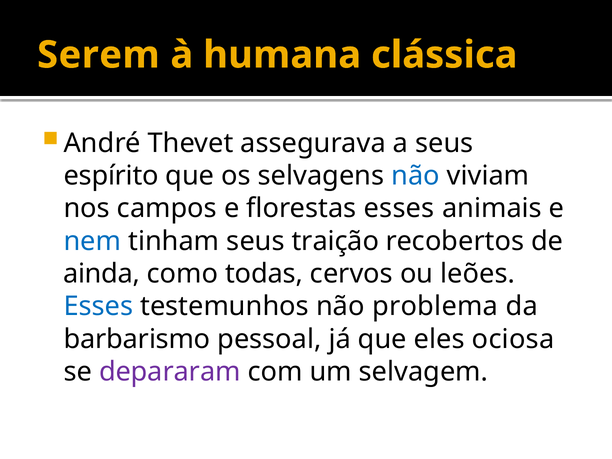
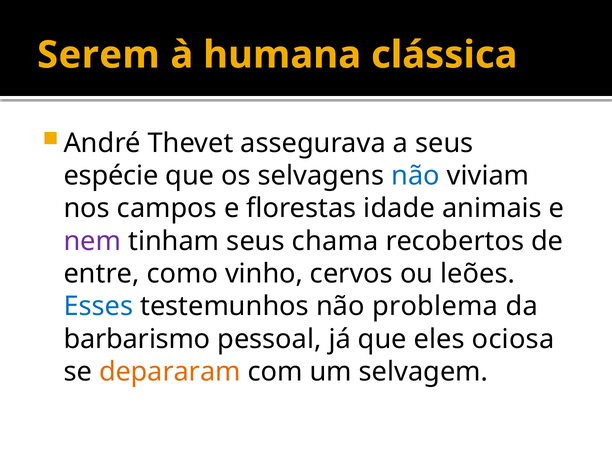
espírito: espírito -> espécie
florestas esses: esses -> idade
nem colour: blue -> purple
traição: traição -> chama
ainda: ainda -> entre
todas: todas -> vinho
depararam colour: purple -> orange
